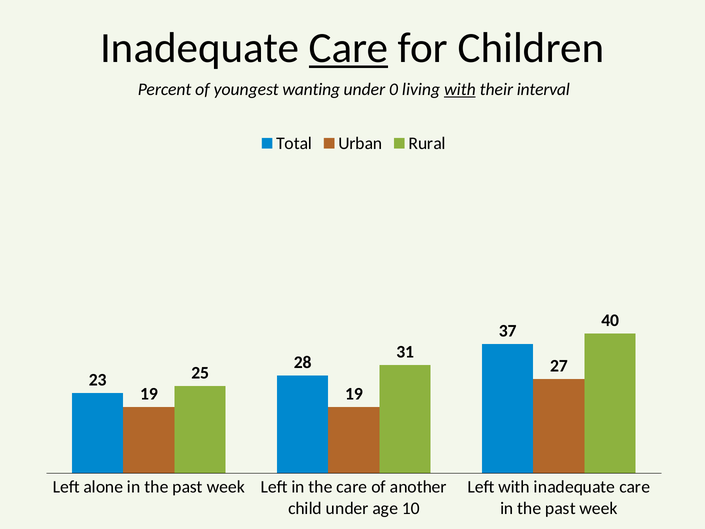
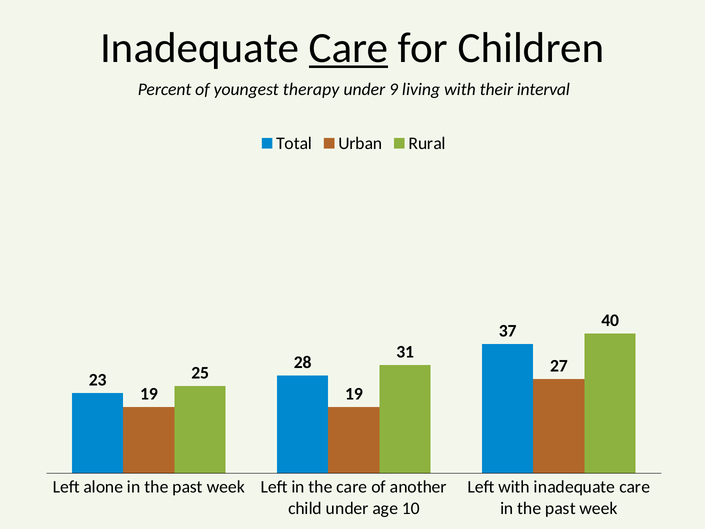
wanting: wanting -> therapy
0: 0 -> 9
with at (460, 89) underline: present -> none
